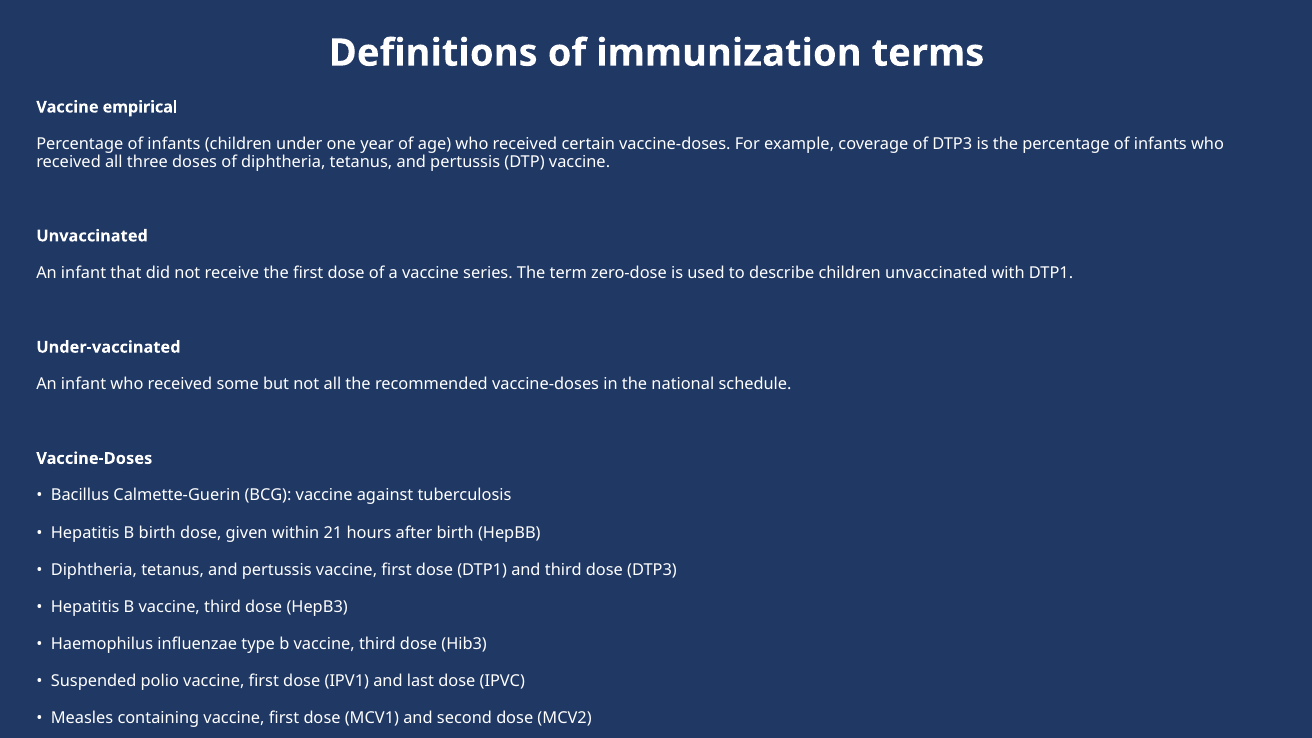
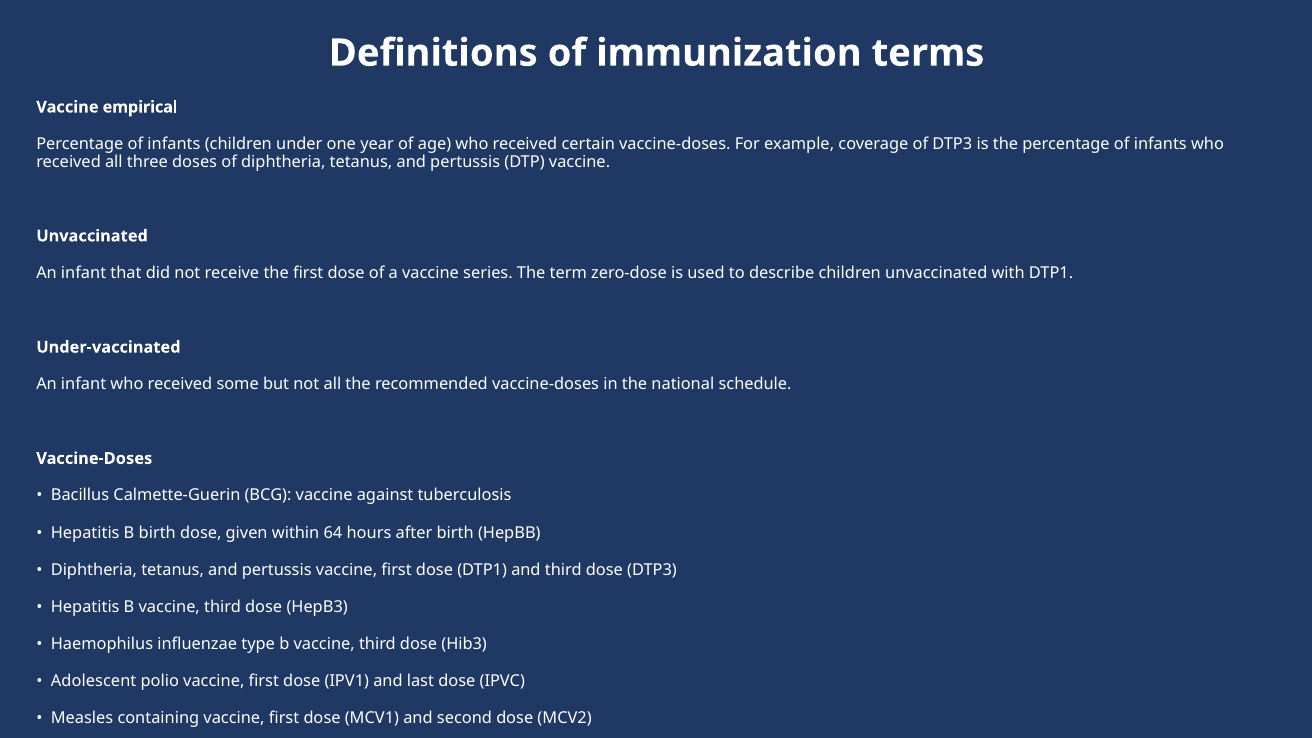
21: 21 -> 64
Suspended: Suspended -> Adolescent
